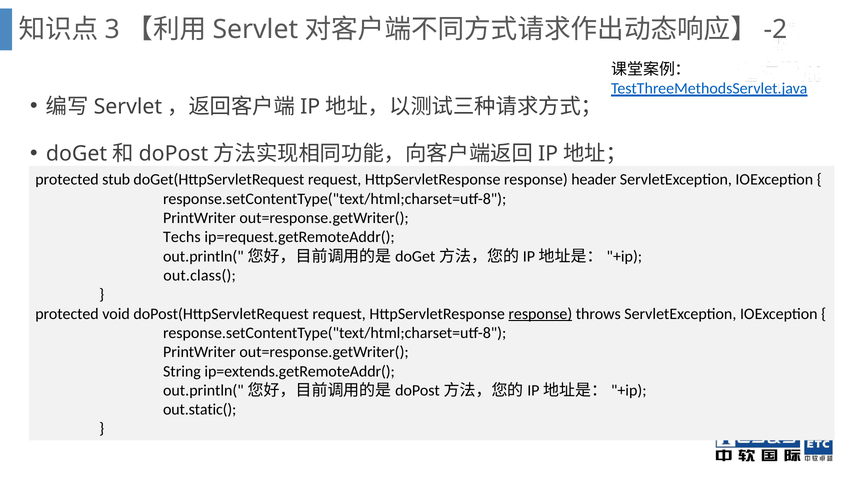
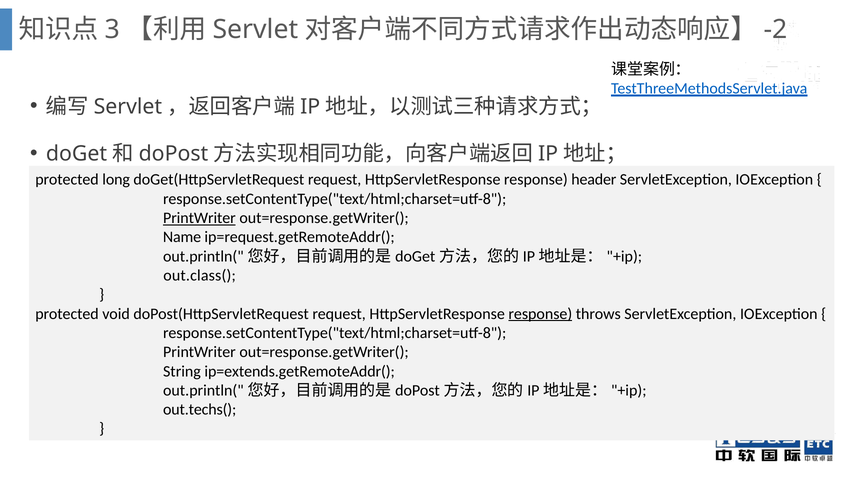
stub: stub -> long
PrintWriter at (199, 218) underline: none -> present
Techs: Techs -> Name
out.static(: out.static( -> out.techs(
